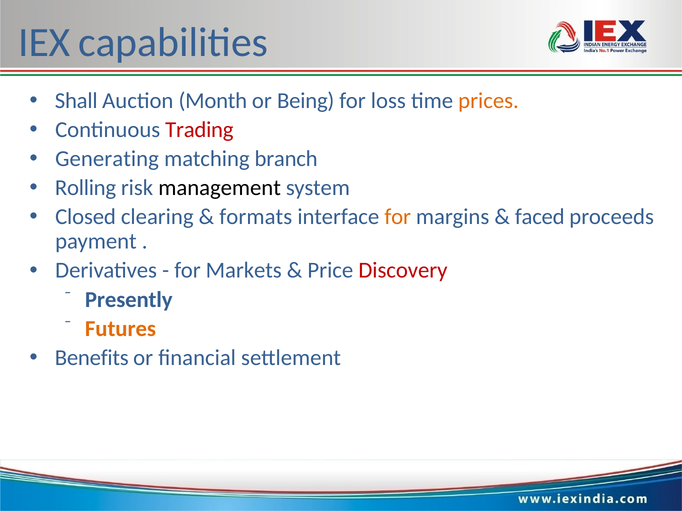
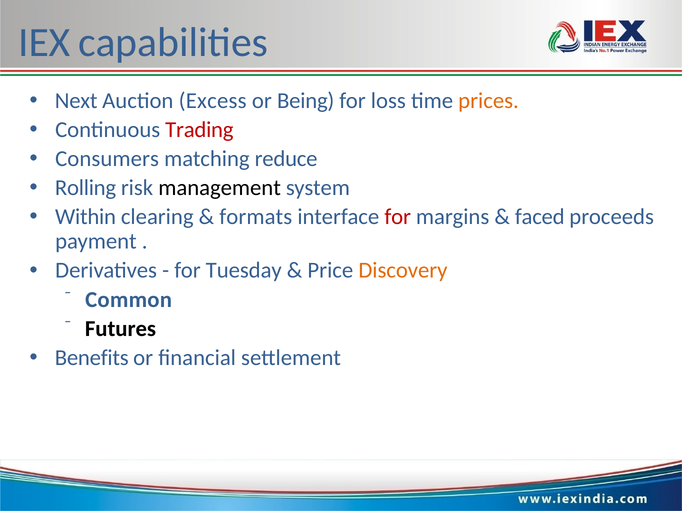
Shall: Shall -> Next
Month: Month -> Excess
Generating: Generating -> Consumers
branch: branch -> reduce
Closed: Closed -> Within
for at (398, 217) colour: orange -> red
Markets: Markets -> Tuesday
Discovery colour: red -> orange
Presently: Presently -> Common
Futures colour: orange -> black
